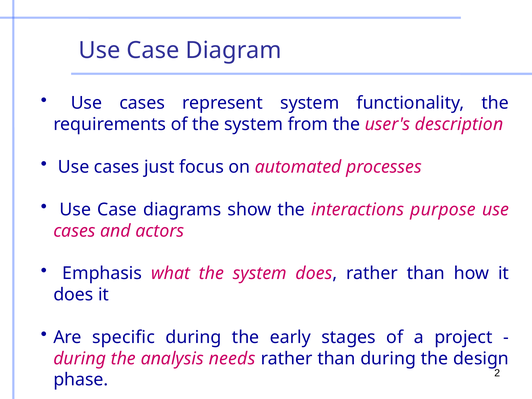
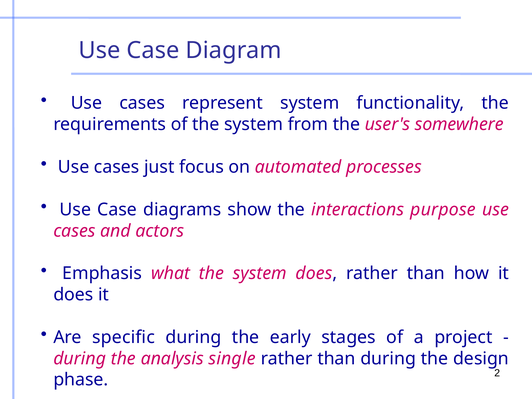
description: description -> somewhere
needs: needs -> single
